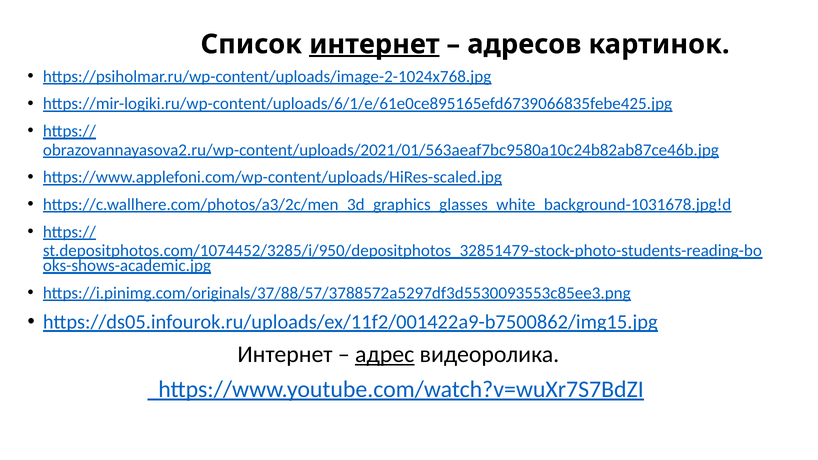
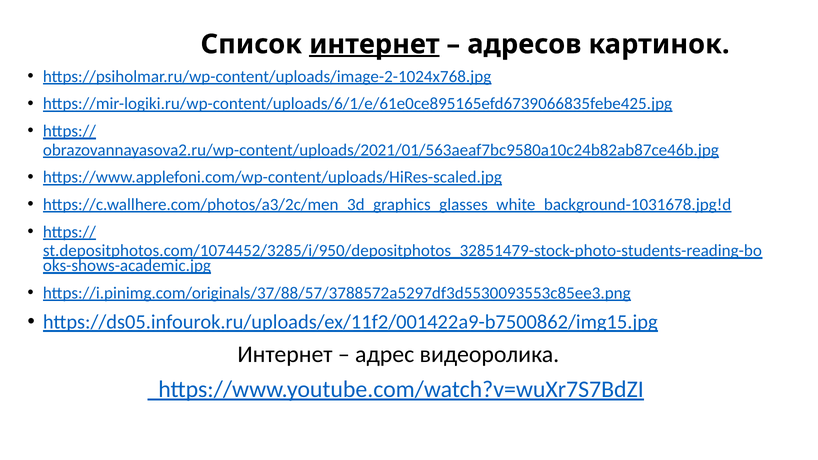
адрес underline: present -> none
